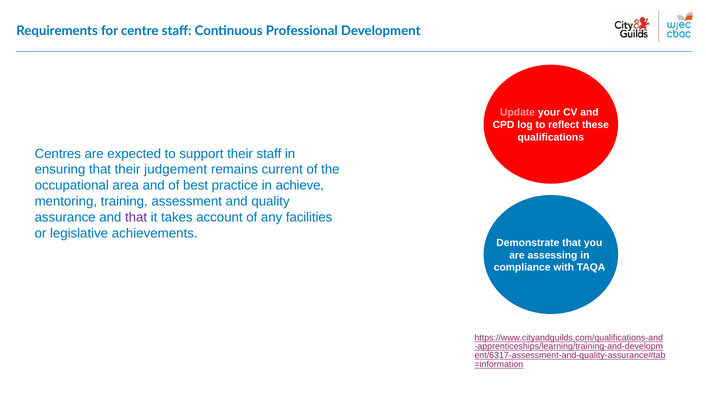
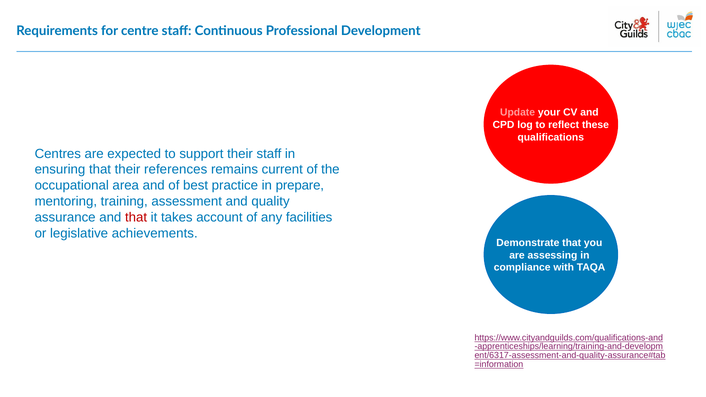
judgement: judgement -> references
achieve: achieve -> prepare
that at (136, 217) colour: purple -> red
